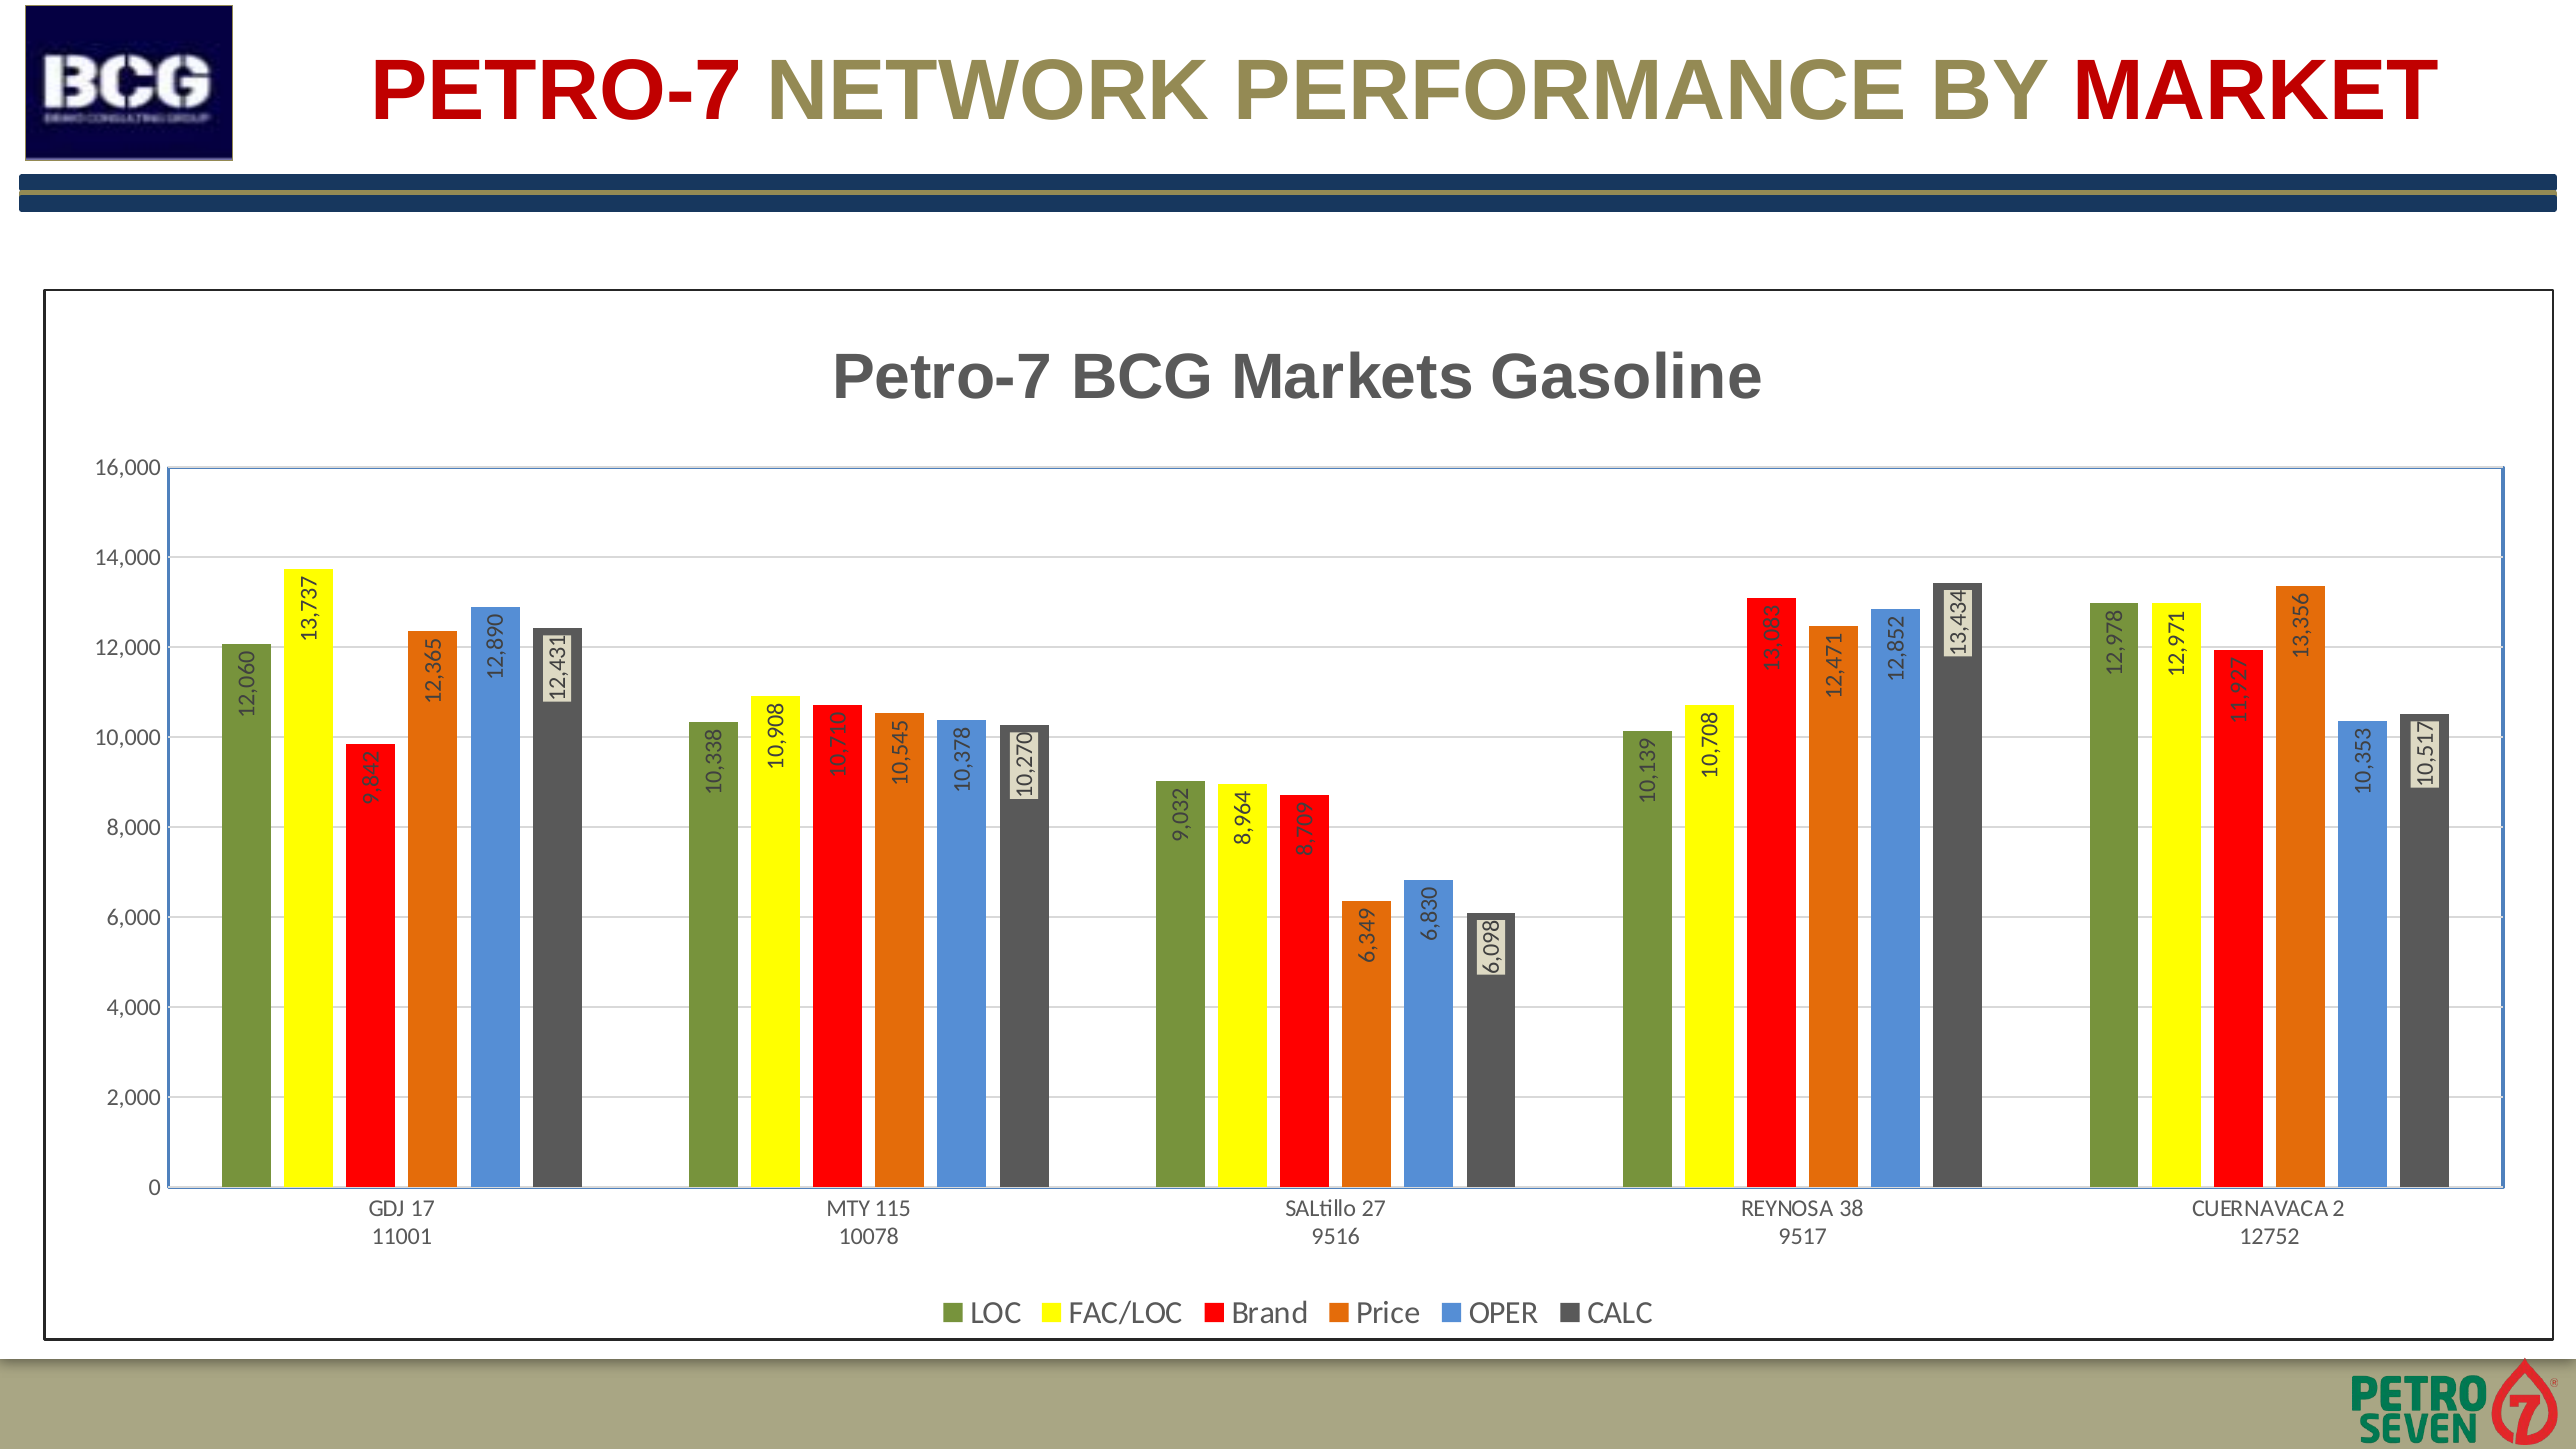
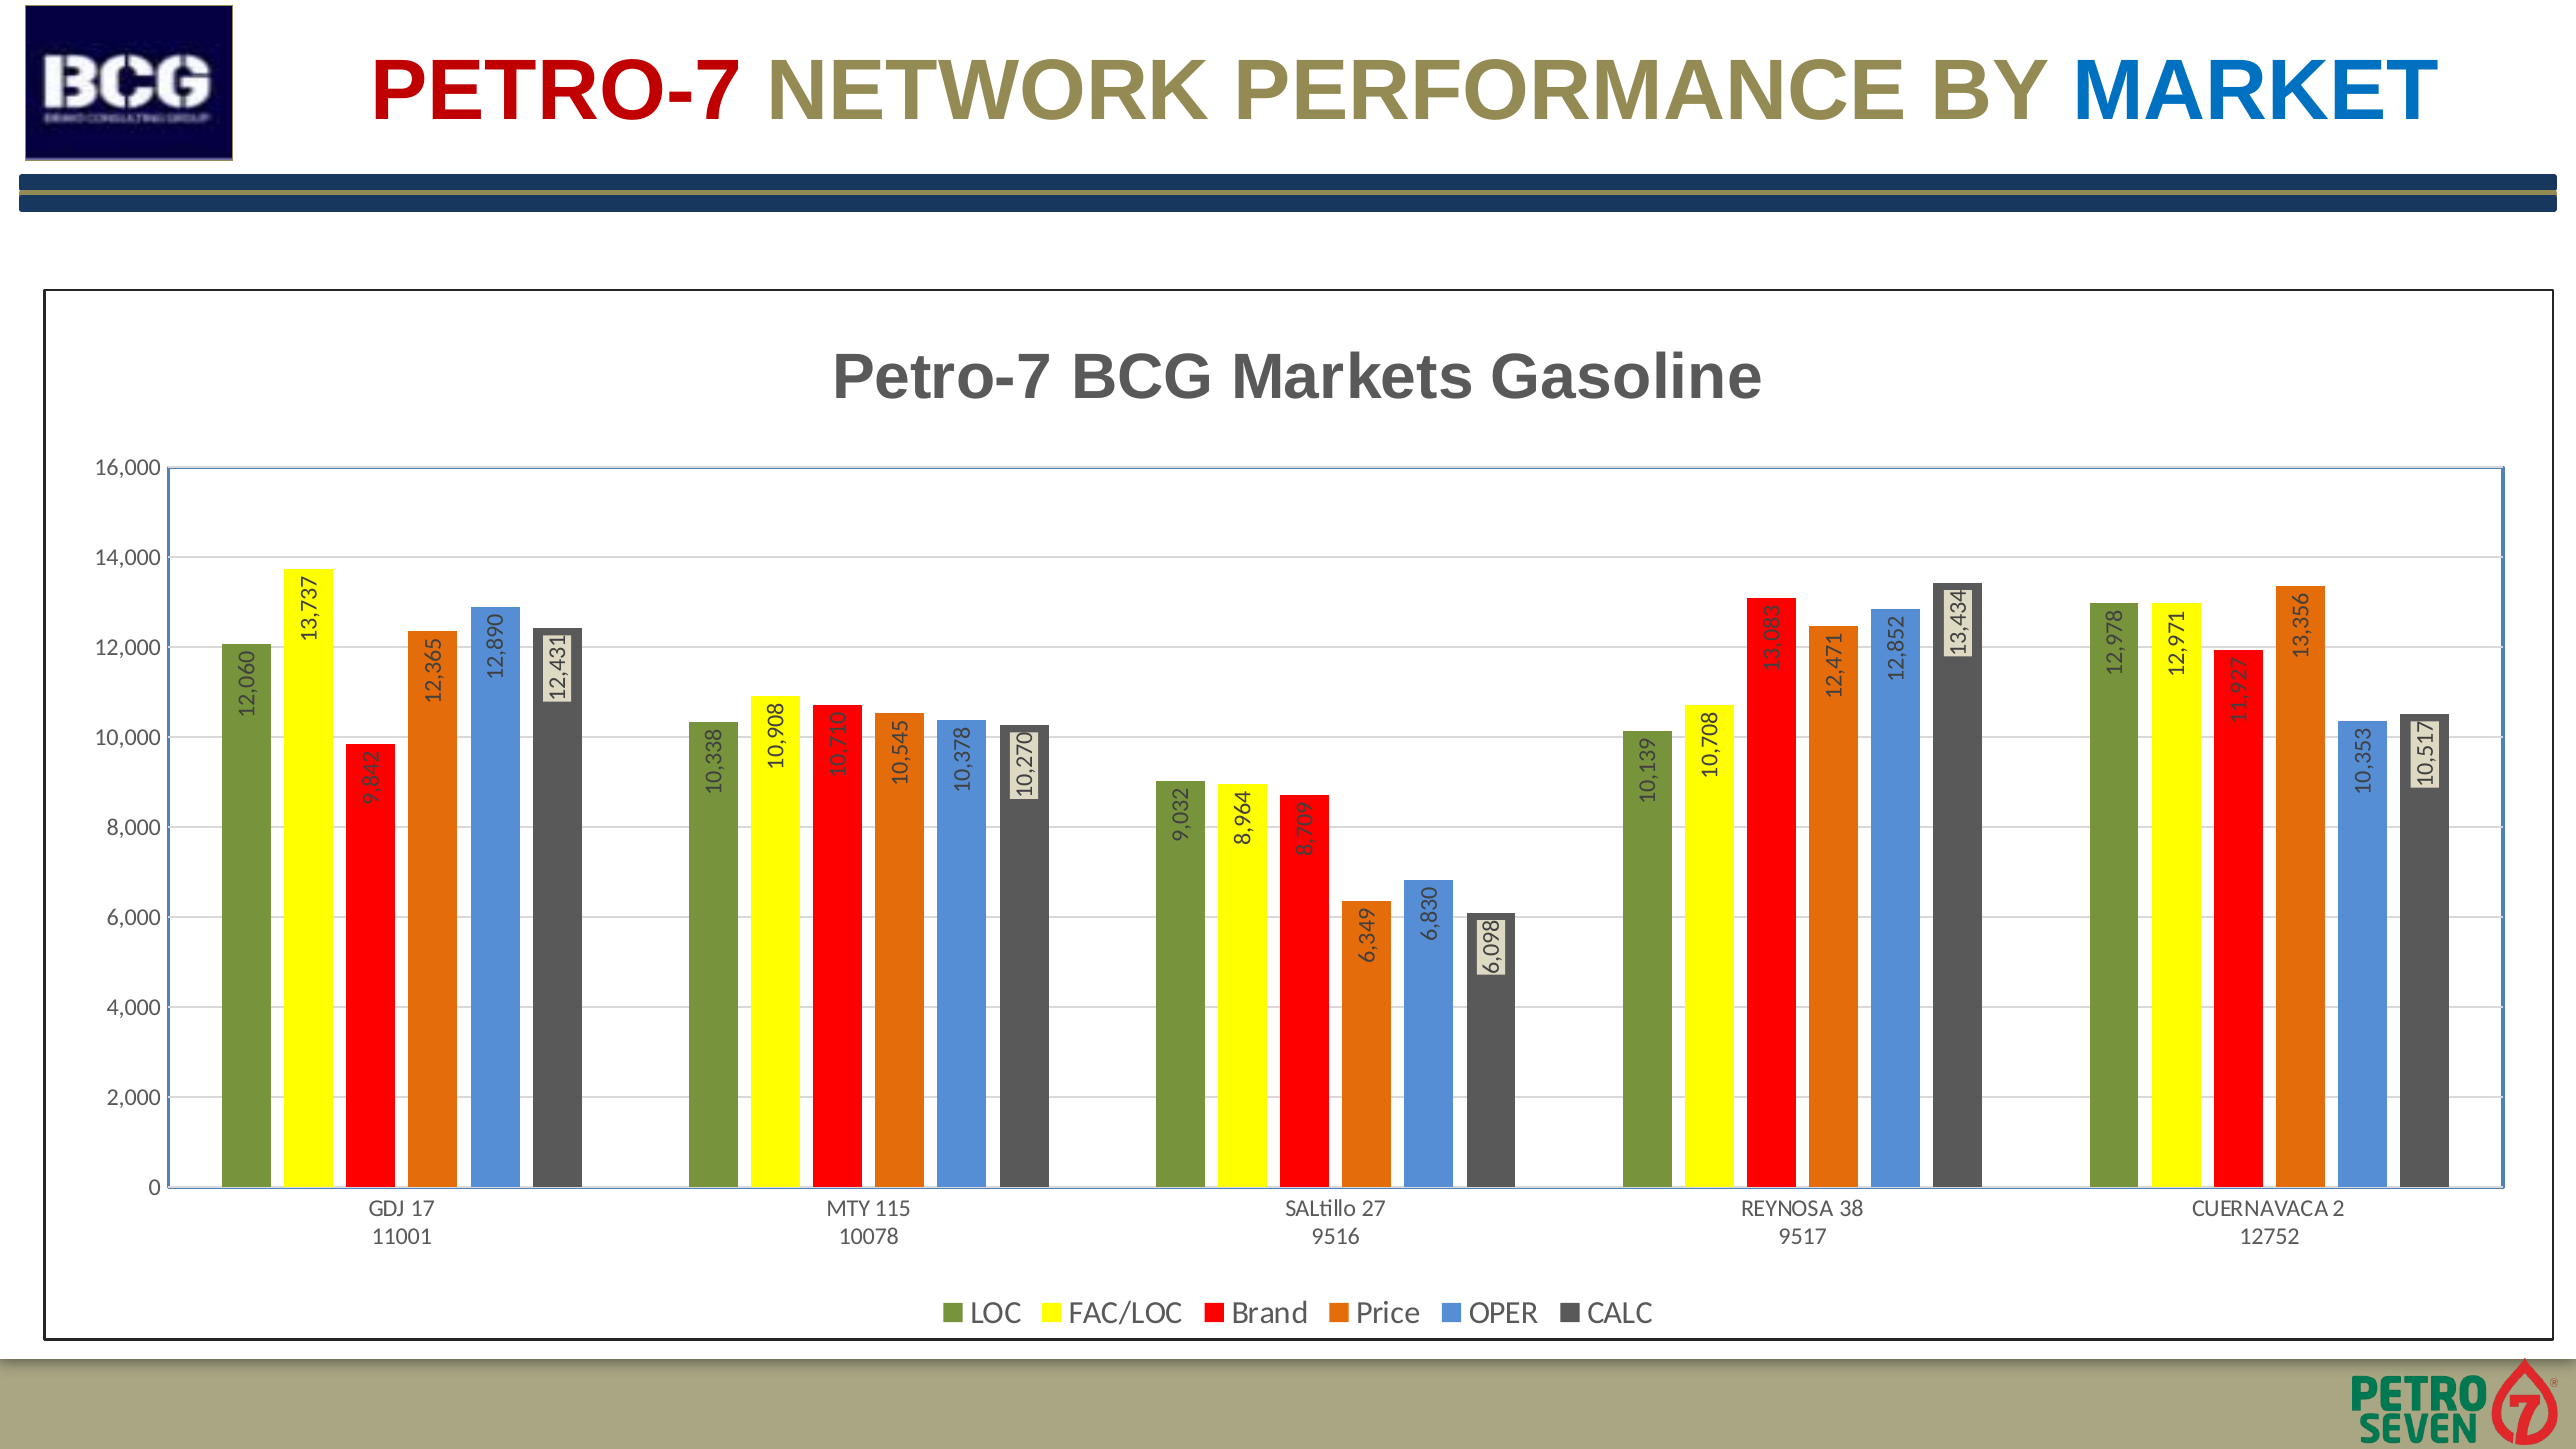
MARKET colour: red -> blue
